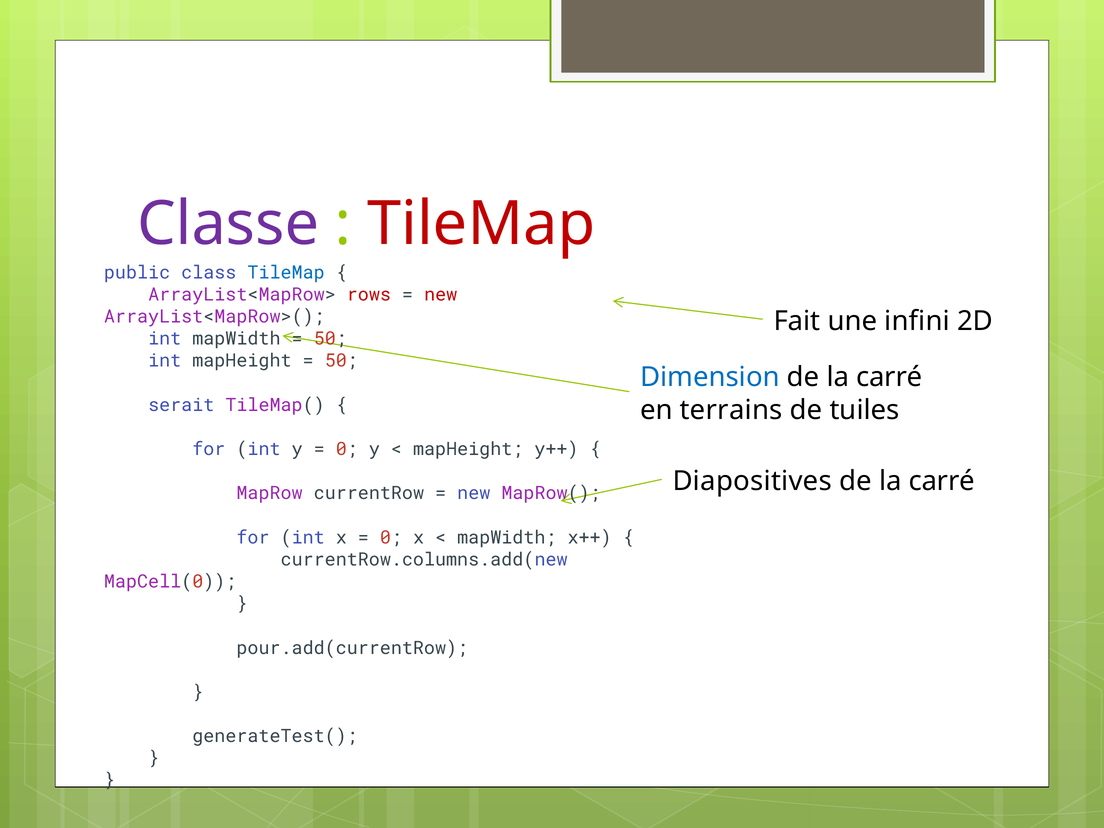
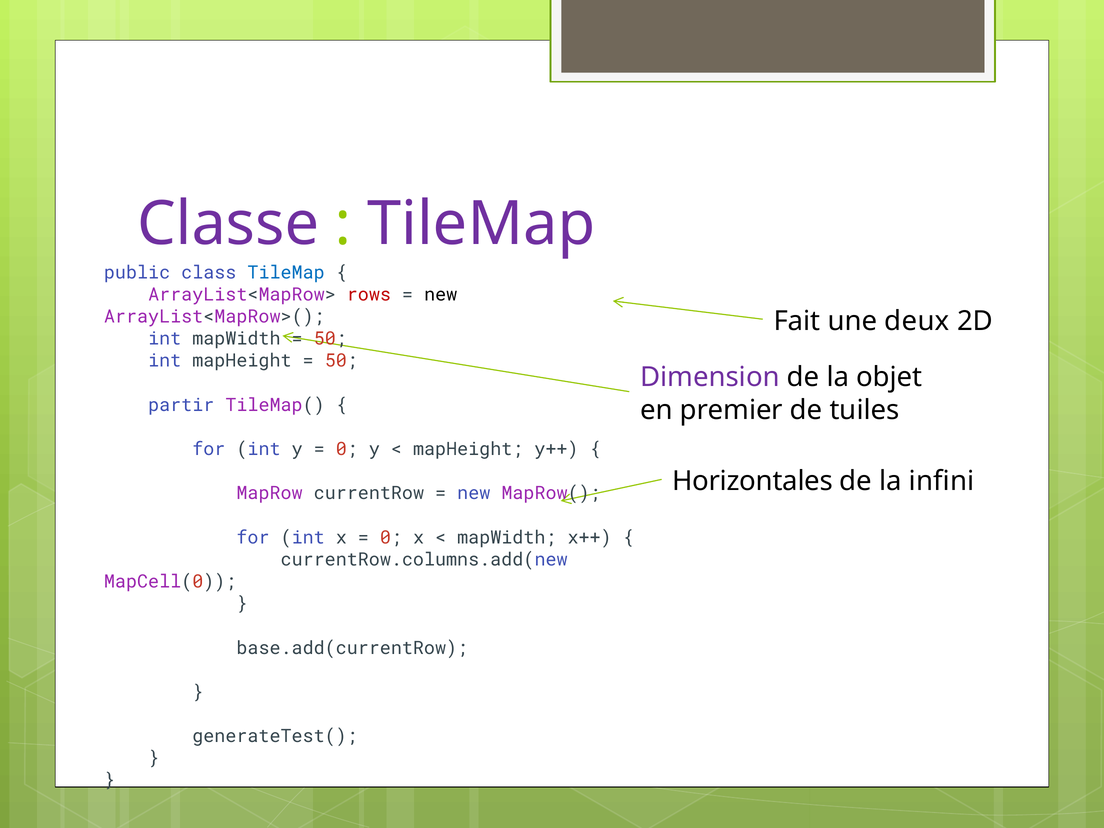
TileMap at (481, 224) colour: red -> purple
new at (441, 295) colour: red -> black
infini: infini -> deux
Dimension colour: blue -> purple
carré at (889, 377): carré -> objet
serait: serait -> partir
terrains: terrains -> premier
Diapositives: Diapositives -> Horizontales
carré at (942, 481): carré -> infini
pour.add(currentRow: pour.add(currentRow -> base.add(currentRow
